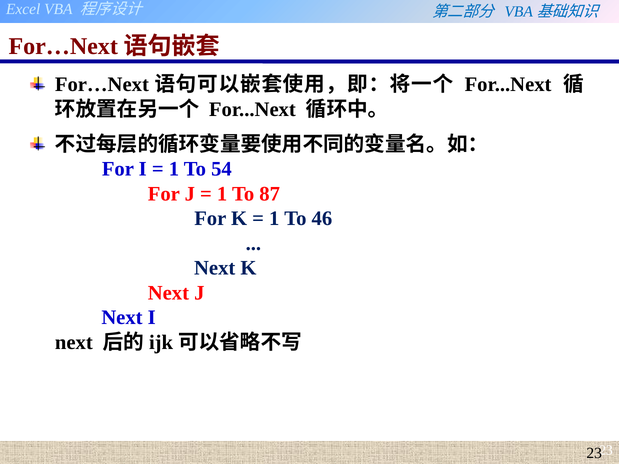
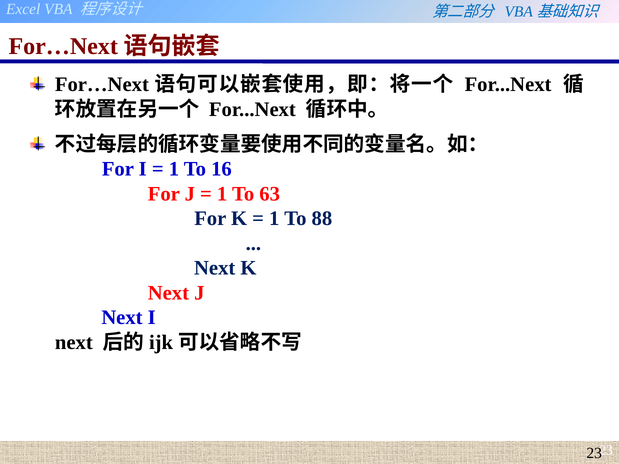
54: 54 -> 16
87: 87 -> 63
46: 46 -> 88
